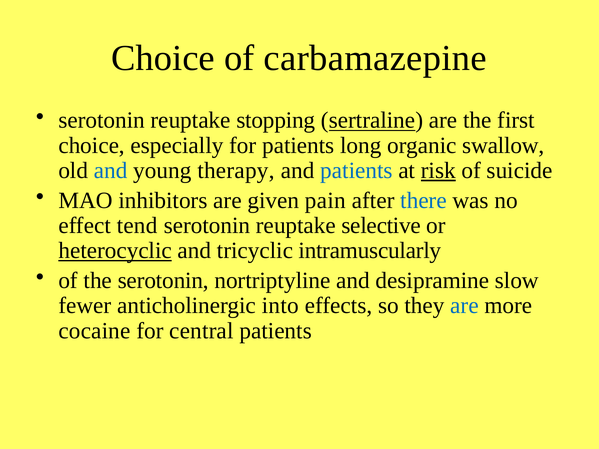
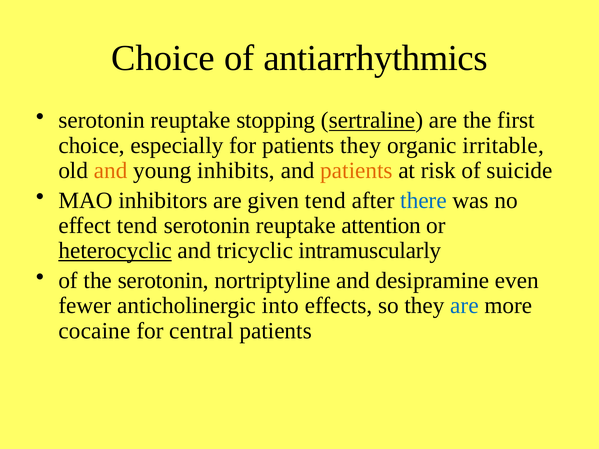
carbamazepine: carbamazepine -> antiarrhythmics
patients long: long -> they
swallow: swallow -> irritable
and at (111, 171) colour: blue -> orange
therapy: therapy -> inhibits
patients at (356, 171) colour: blue -> orange
risk underline: present -> none
given pain: pain -> tend
selective: selective -> attention
slow: slow -> even
